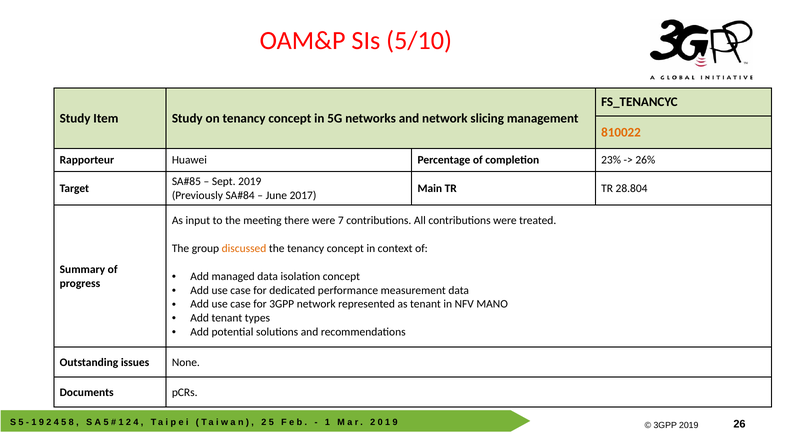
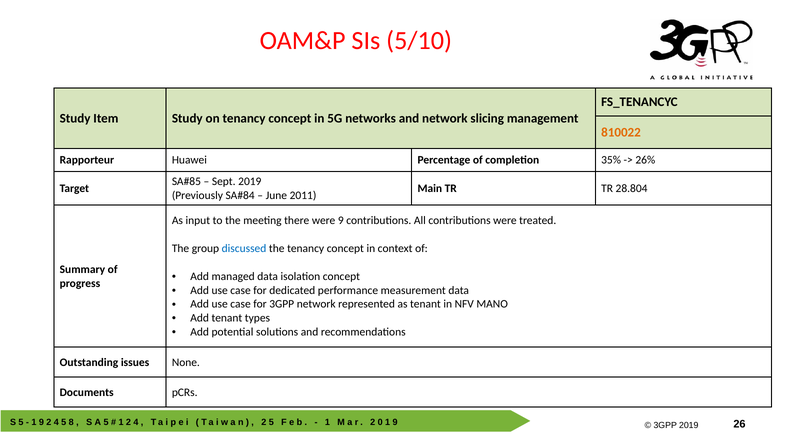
23%: 23% -> 35%
2017: 2017 -> 2011
were 7: 7 -> 9
discussed colour: orange -> blue
